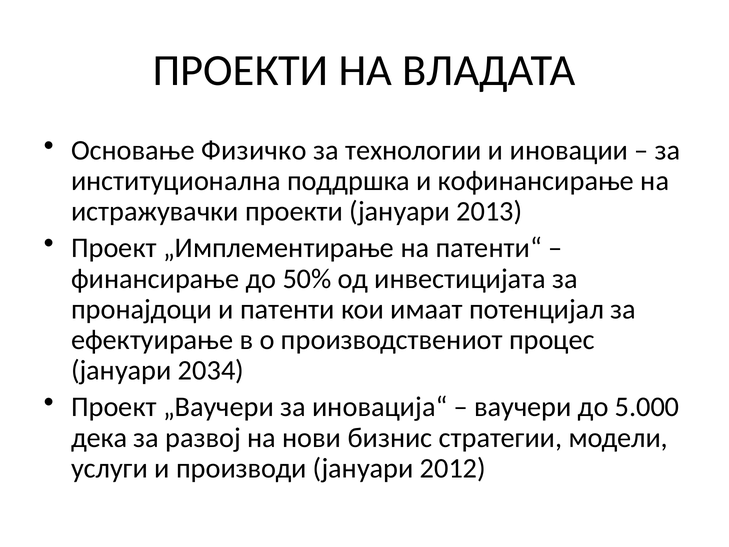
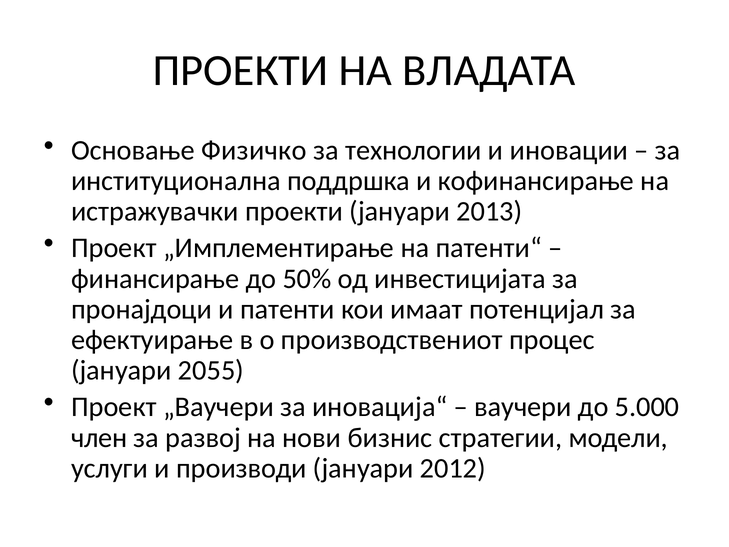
2034: 2034 -> 2055
дека: дека -> член
